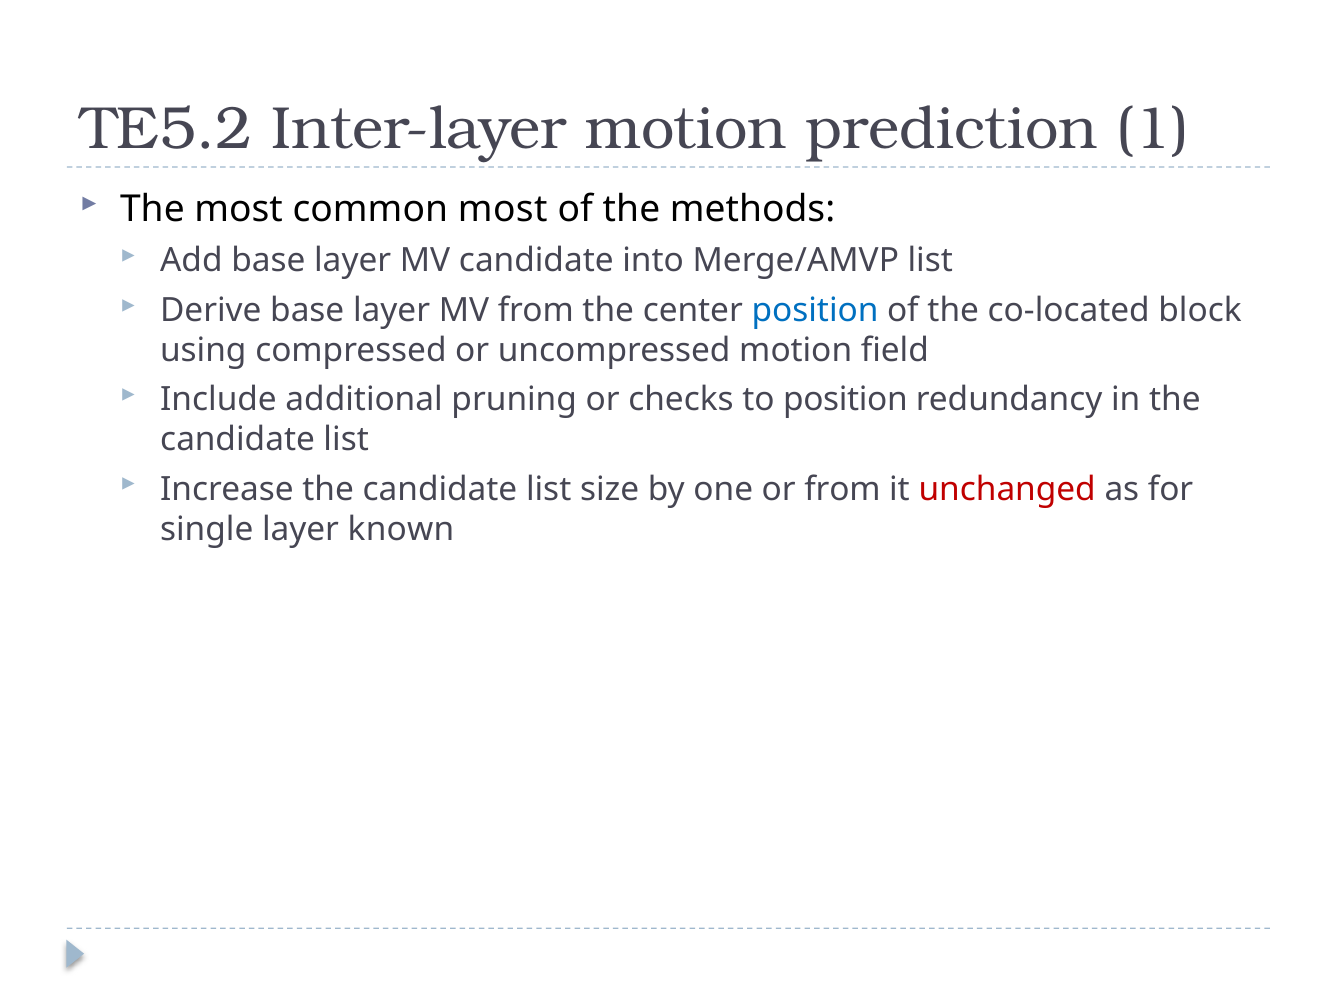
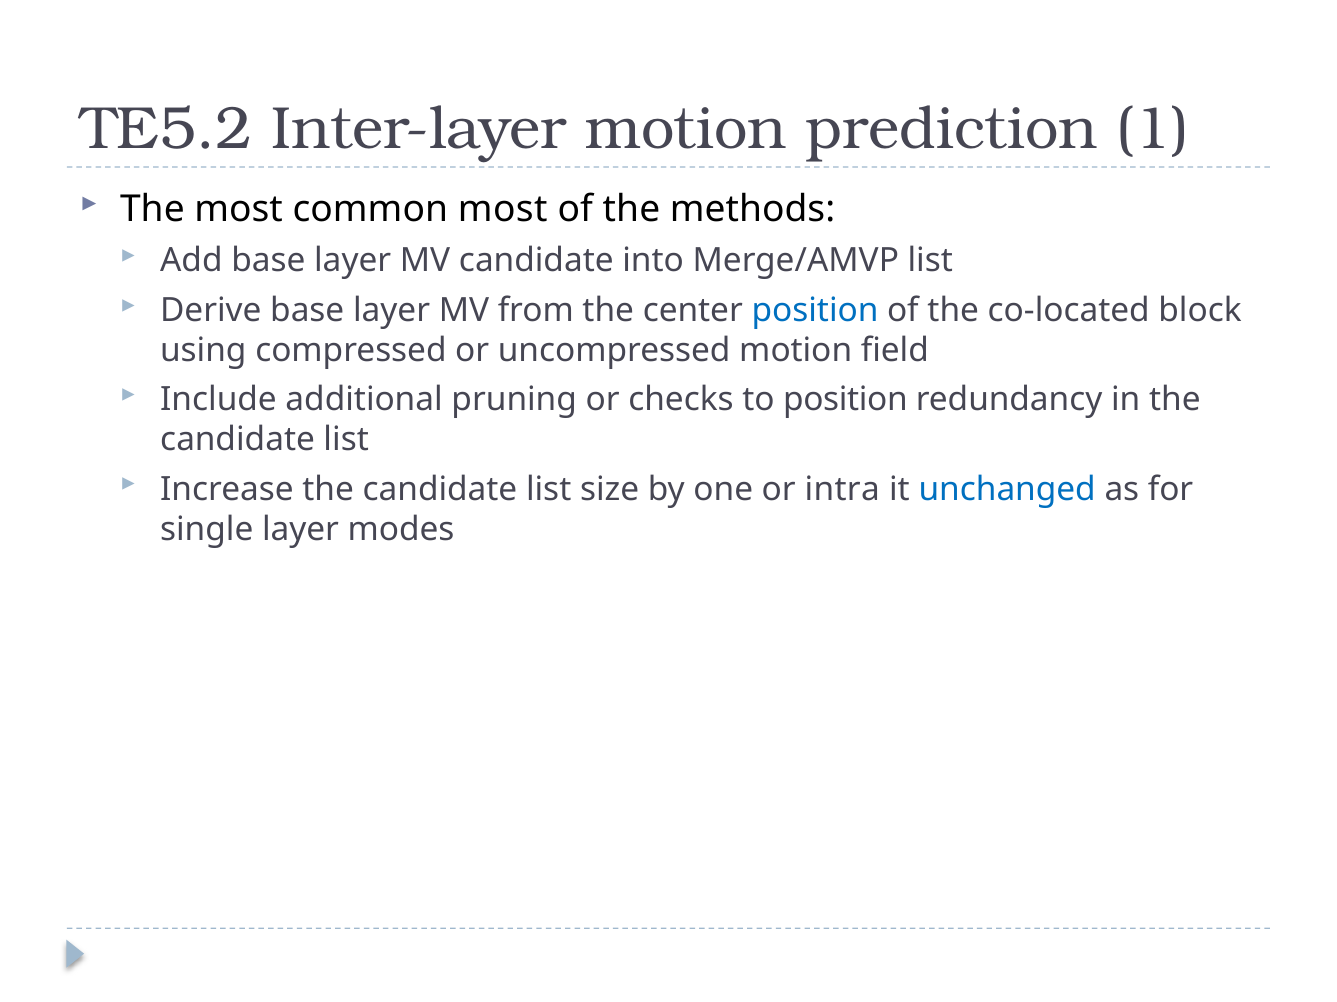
or from: from -> intra
unchanged colour: red -> blue
known: known -> modes
